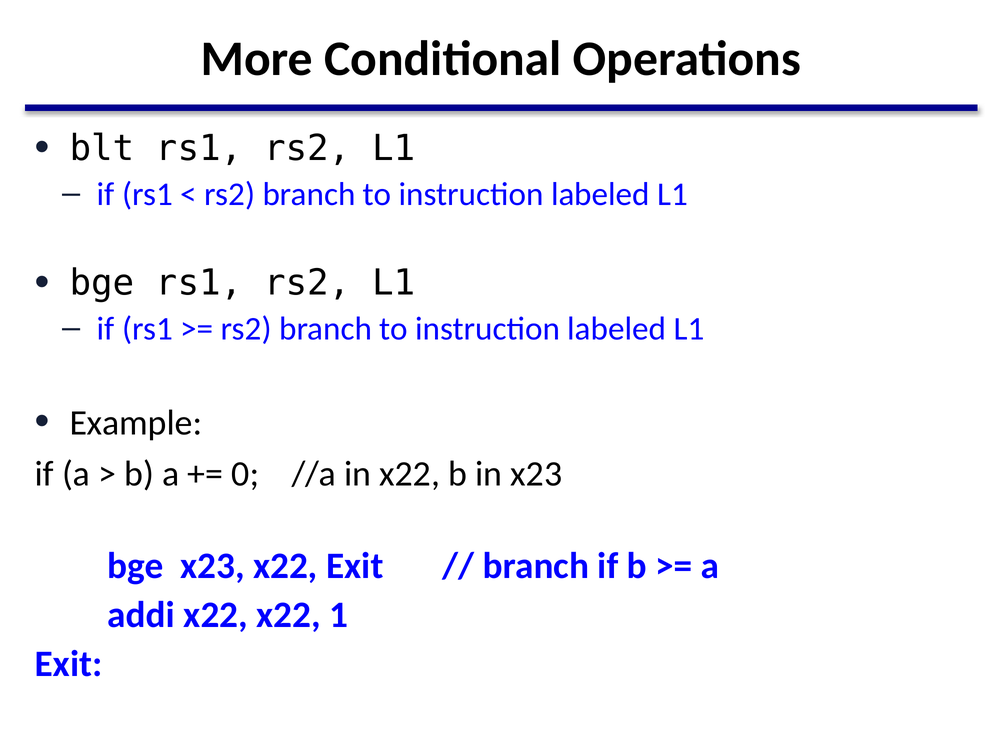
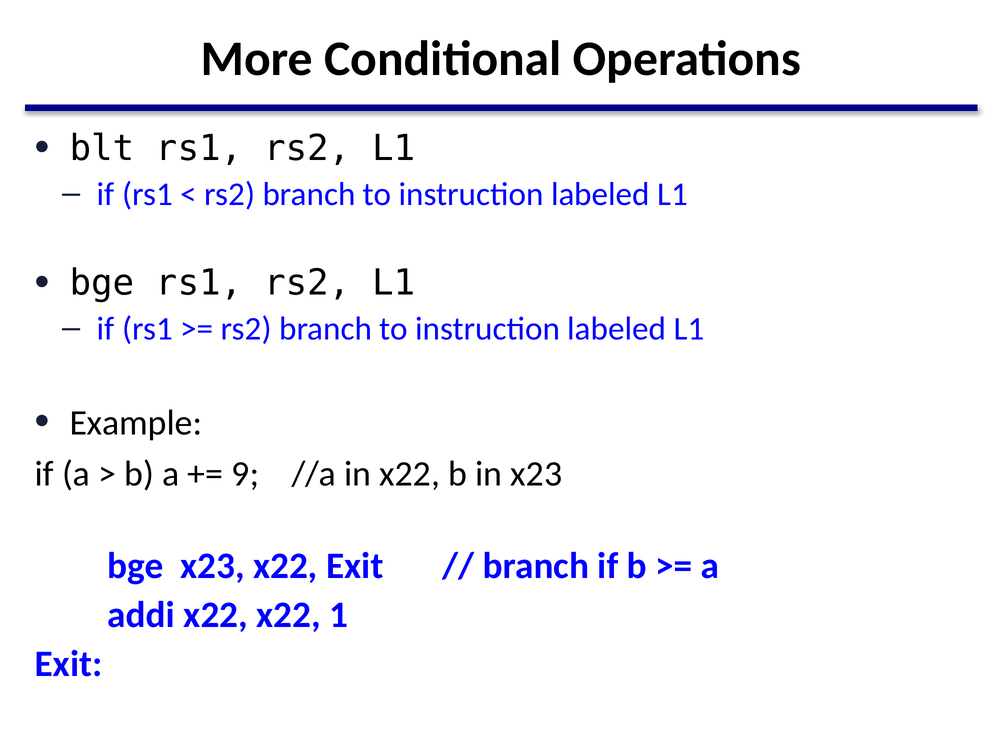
0: 0 -> 9
